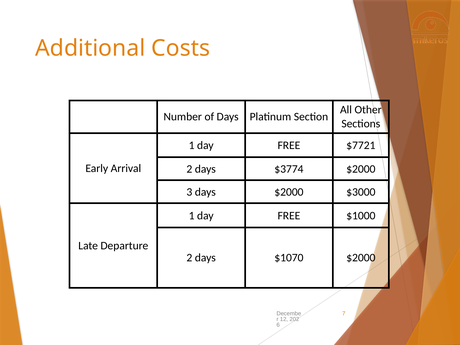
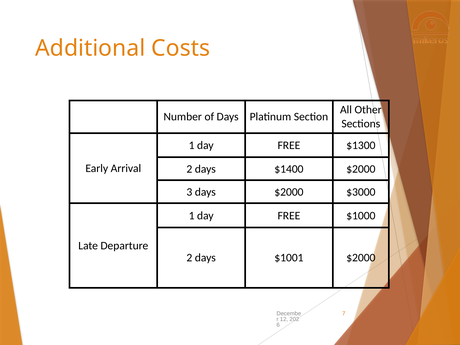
$7721: $7721 -> $1300
$3774: $3774 -> $1400
$1070: $1070 -> $1001
